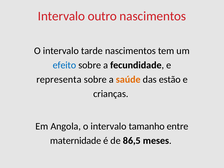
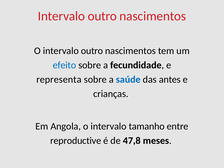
O intervalo tarde: tarde -> outro
saúde colour: orange -> blue
estão: estão -> antes
maternidade: maternidade -> reproductive
86,5: 86,5 -> 47,8
